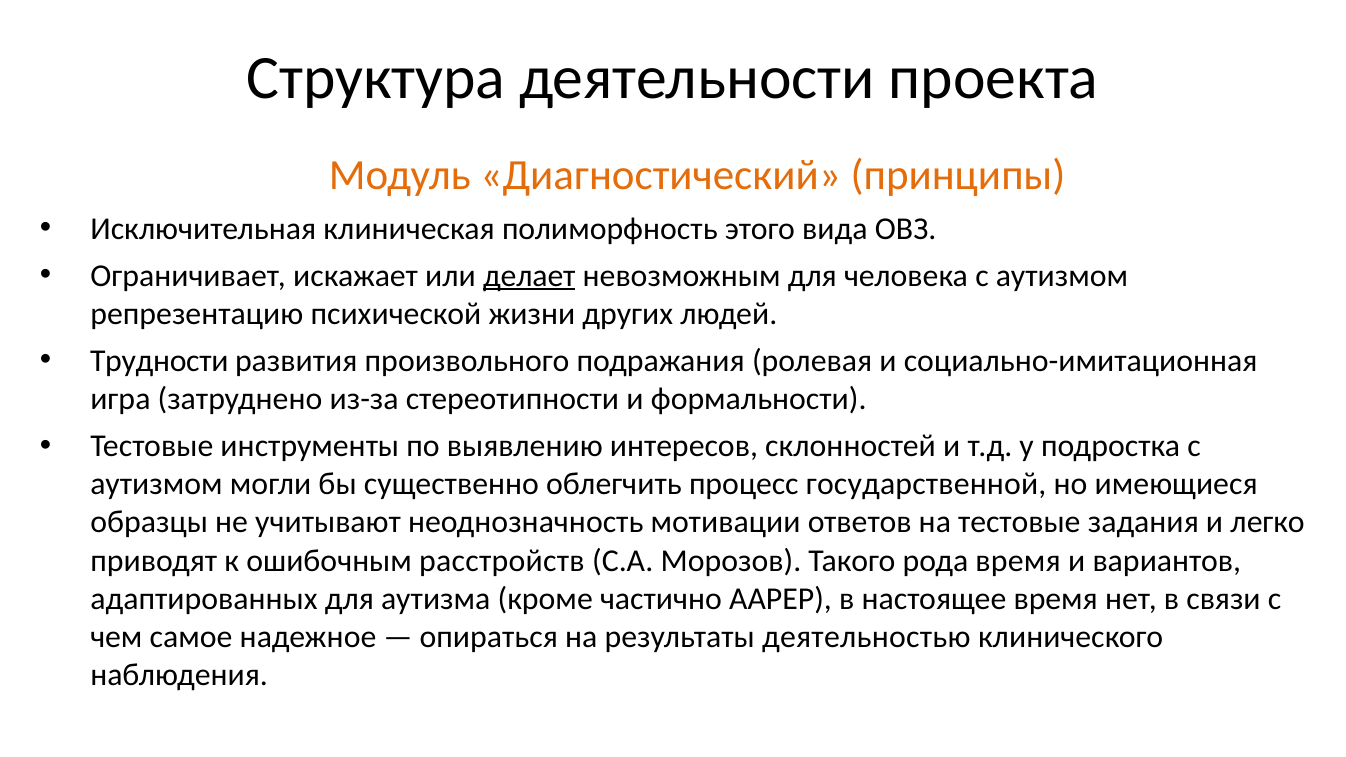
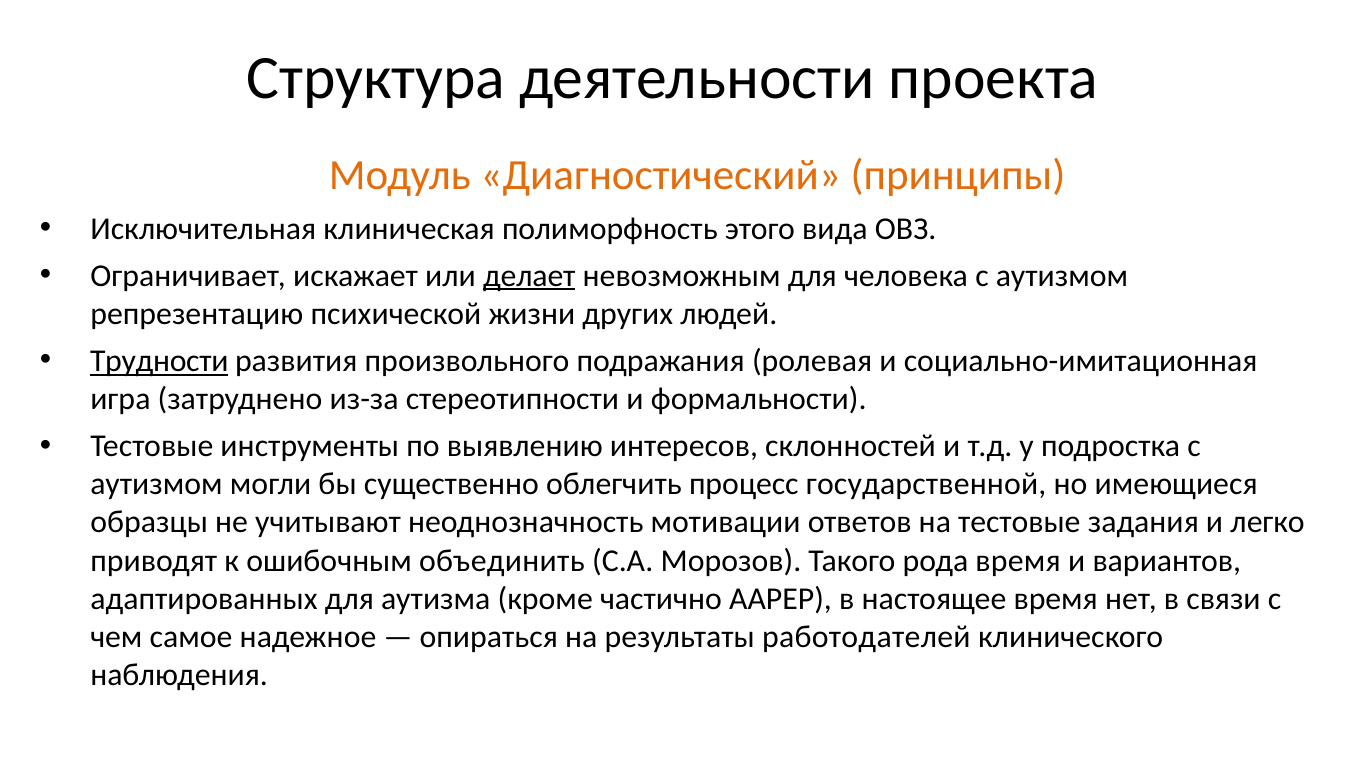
Трудности underline: none -> present
расстройств: расстройств -> объединить
деятельностью: деятельностью -> работодателей
